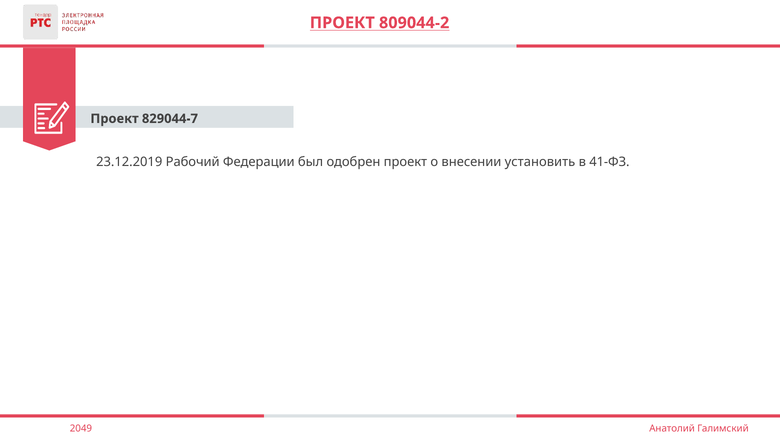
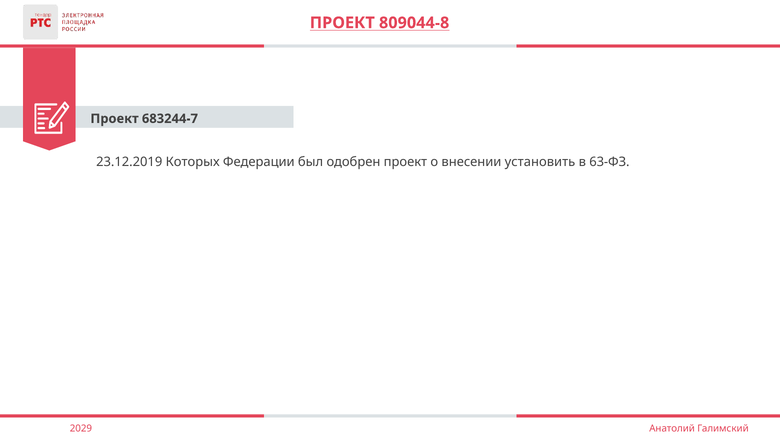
809044-2: 809044-2 -> 809044-8
829044-7: 829044-7 -> 683244-7
Рабочий: Рабочий -> Которых
41-ФЗ: 41-ФЗ -> 63-ФЗ
2049: 2049 -> 2029
